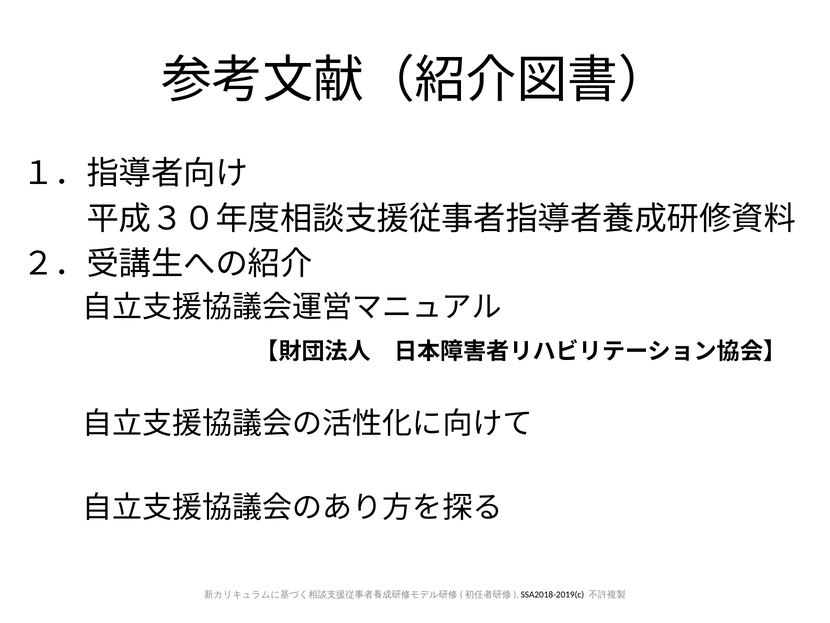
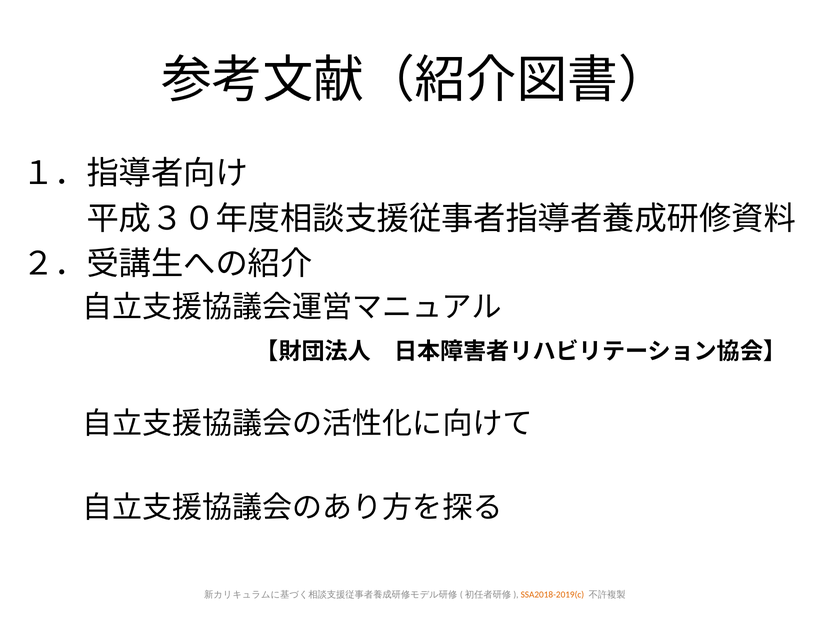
SSA2018-2019(c colour: black -> orange
